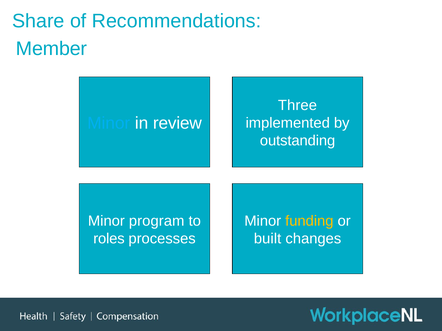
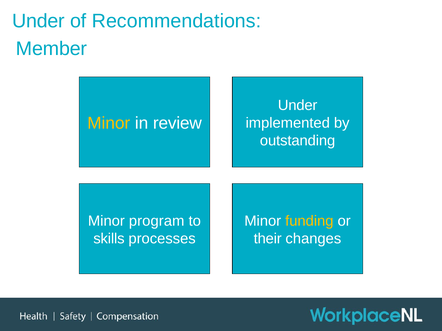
Share at (38, 21): Share -> Under
Three at (297, 106): Three -> Under
Minor at (109, 123) colour: light blue -> yellow
roles: roles -> skills
built: built -> their
